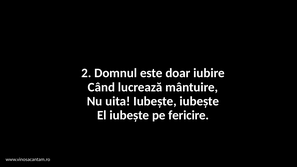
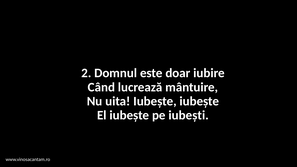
fericire: fericire -> iubești
